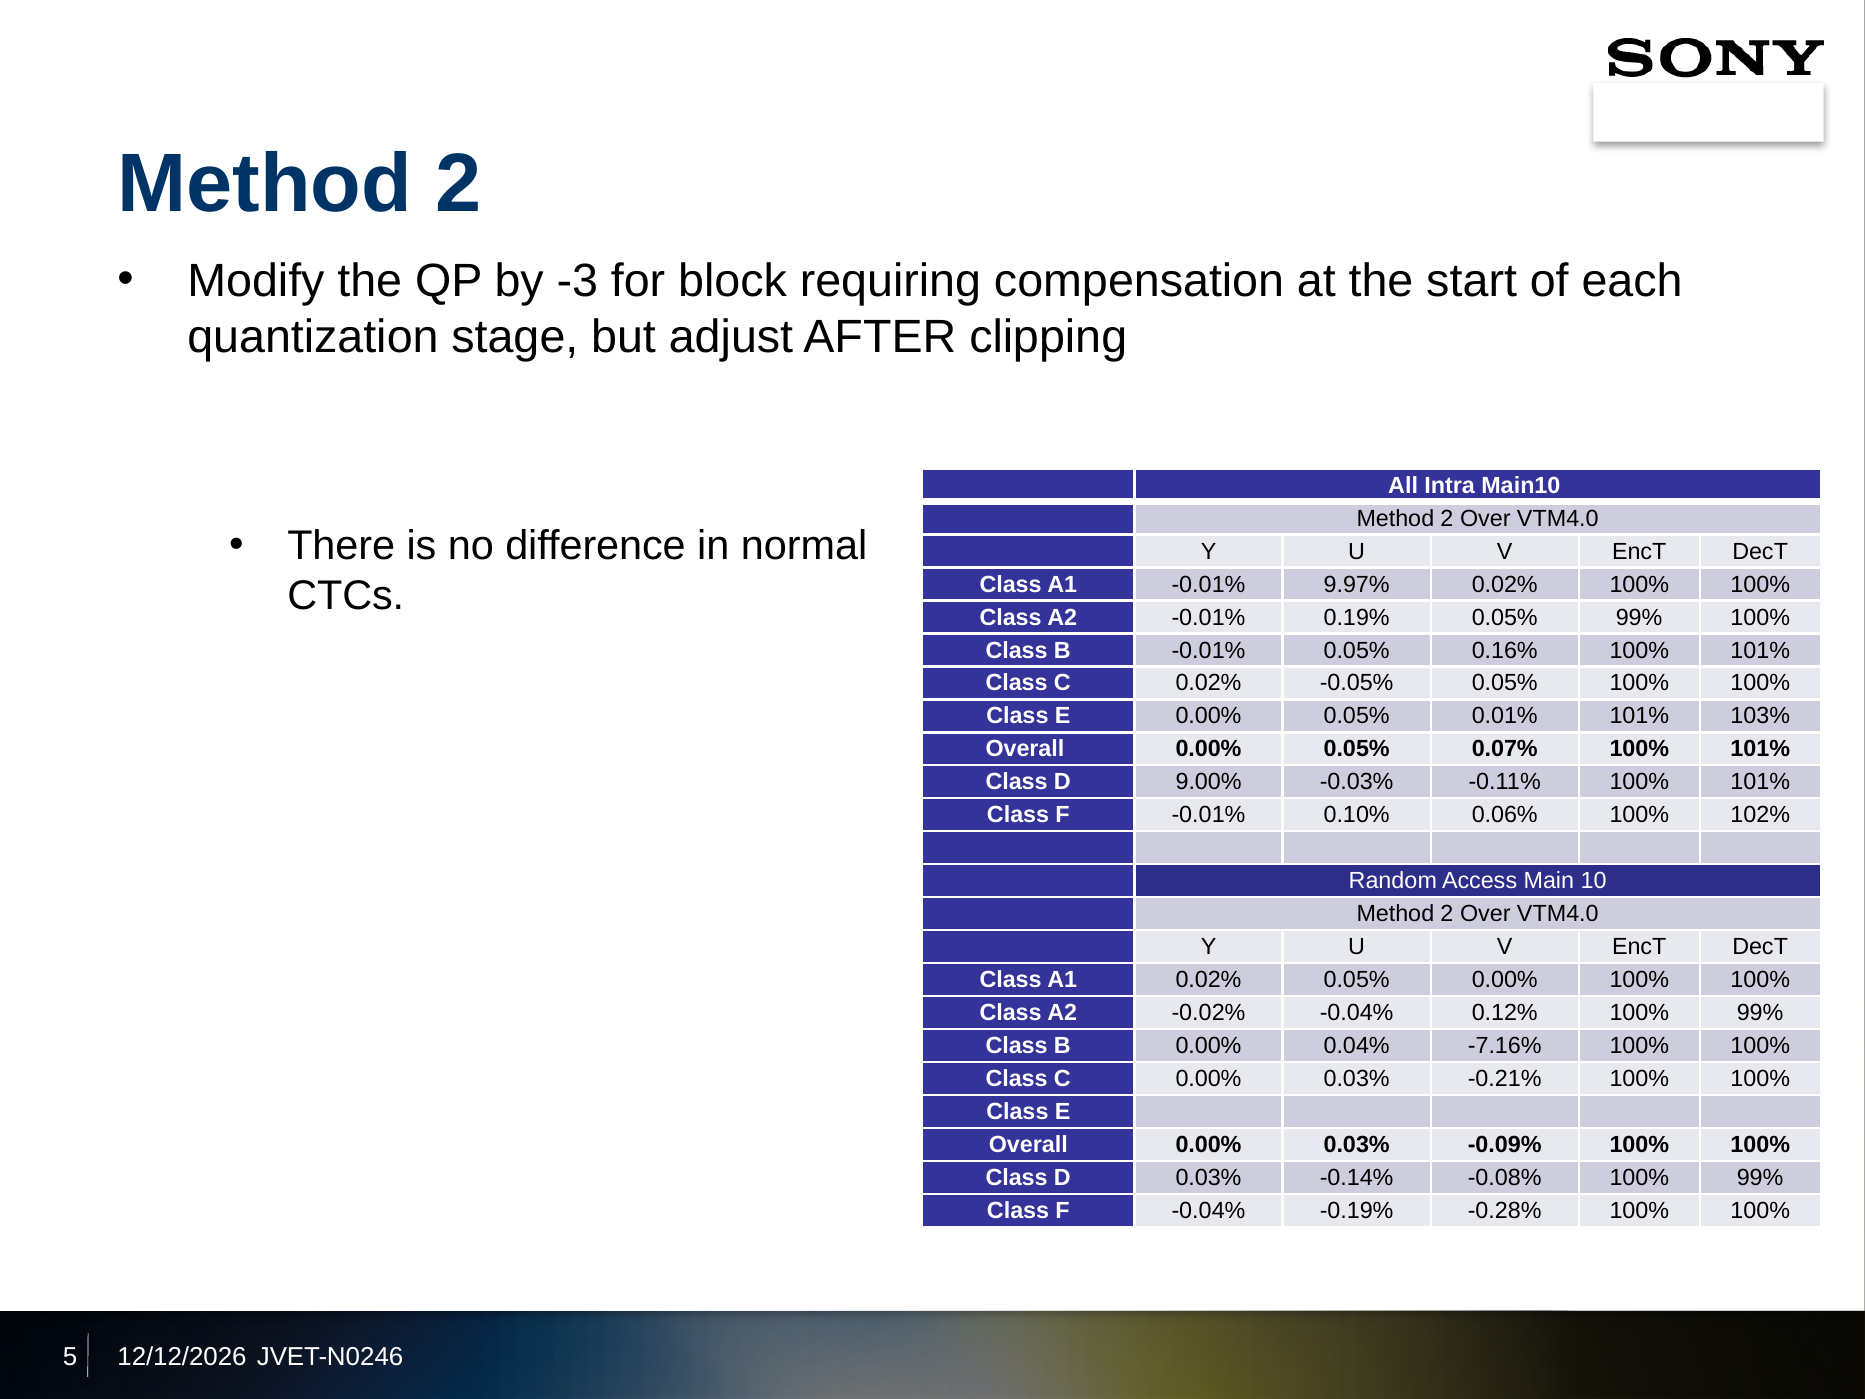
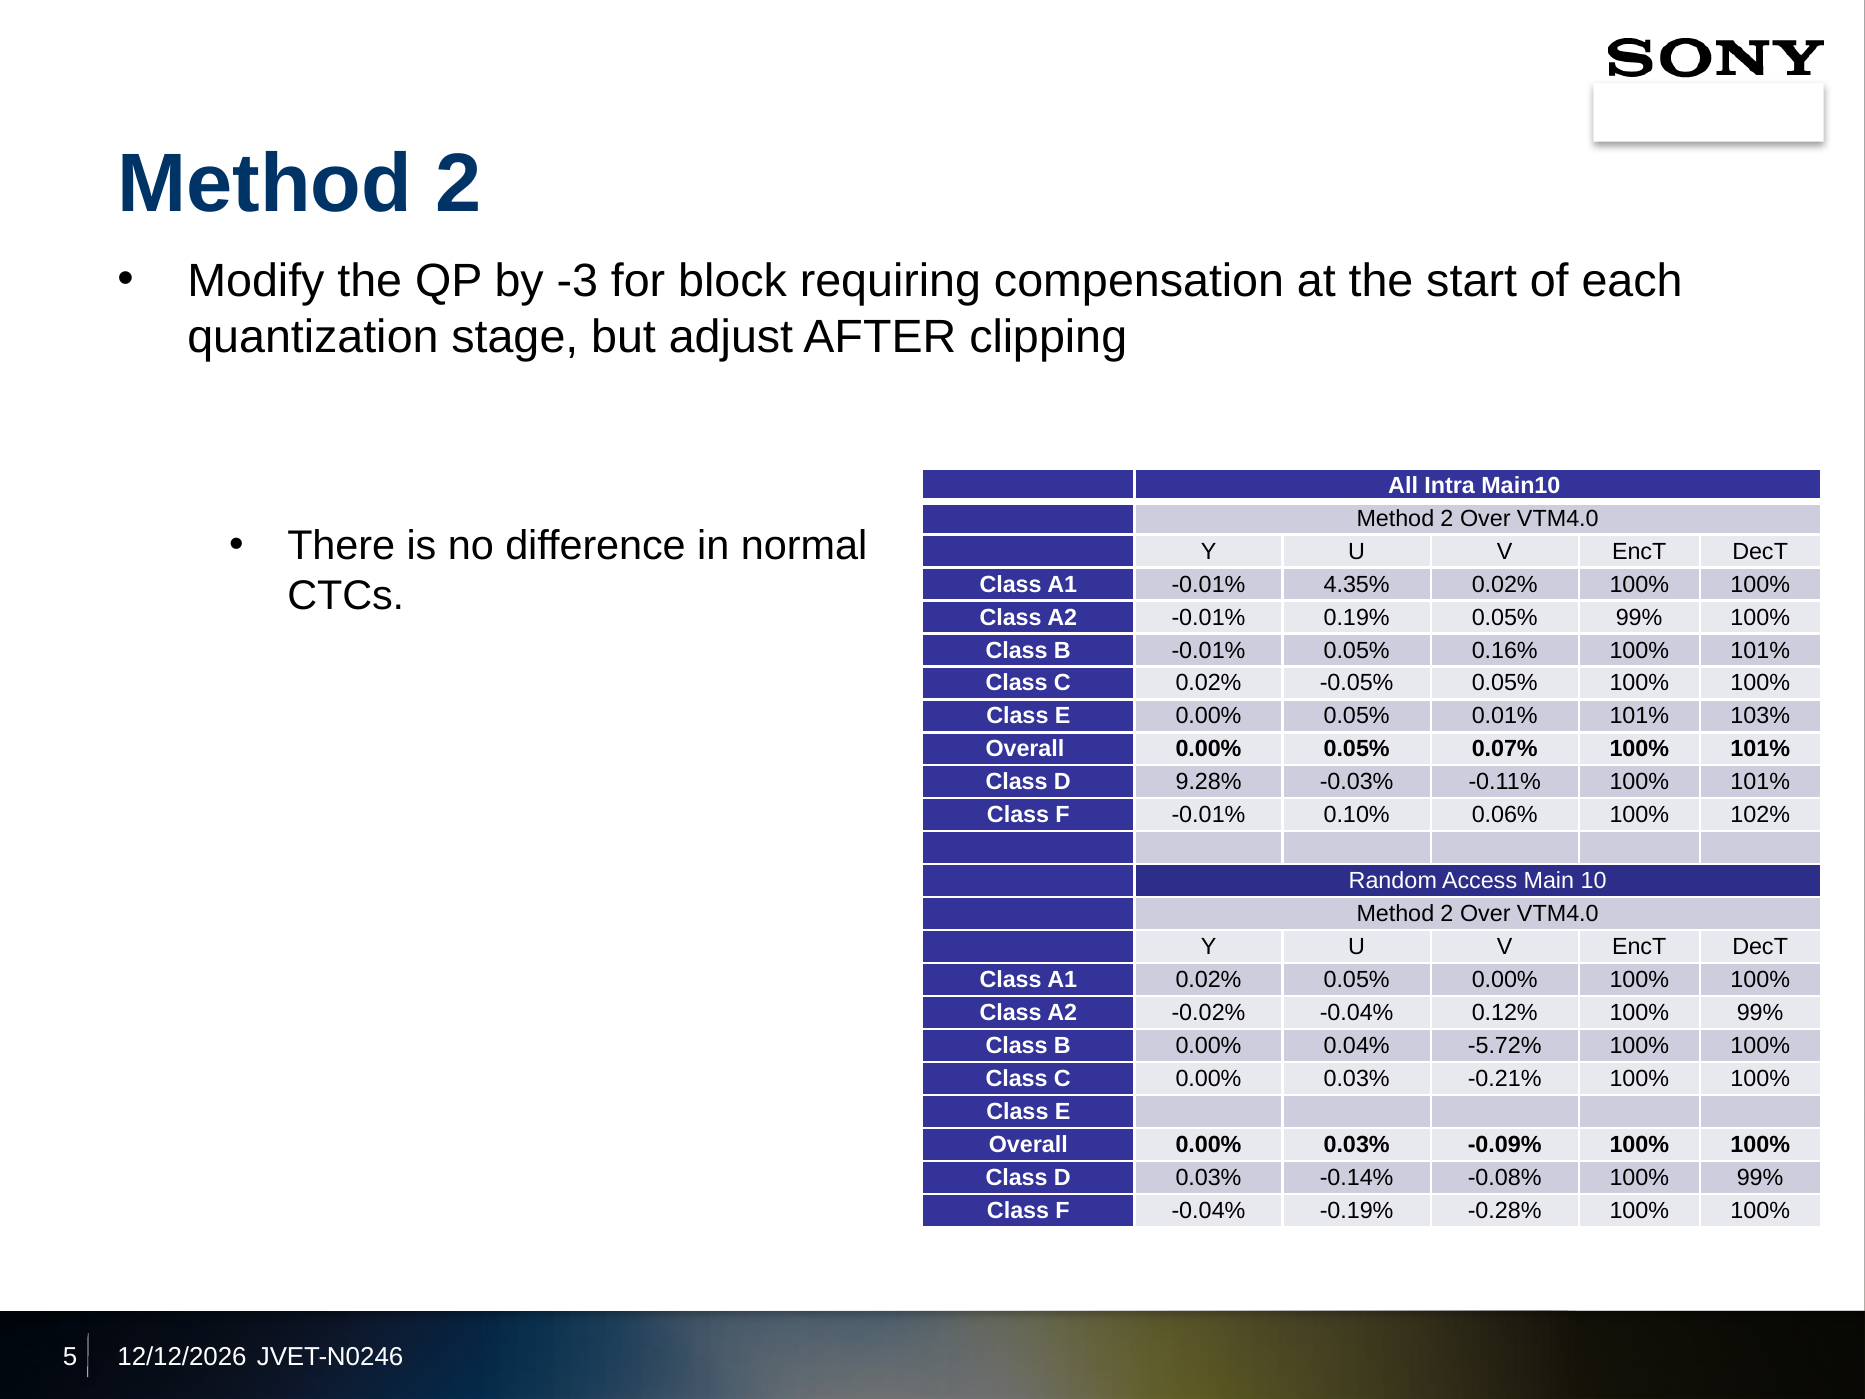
9.97%: 9.97% -> 4.35%
9.00%: 9.00% -> 9.28%
-7.16%: -7.16% -> -5.72%
